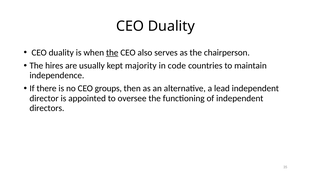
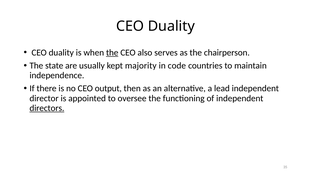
hires: hires -> state
groups: groups -> output
directors underline: none -> present
